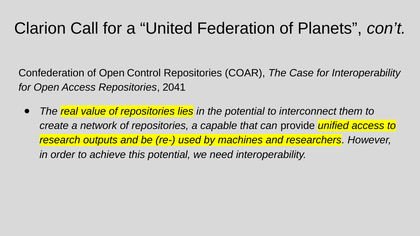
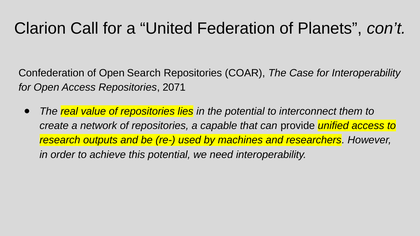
Control: Control -> Search
2041: 2041 -> 2071
